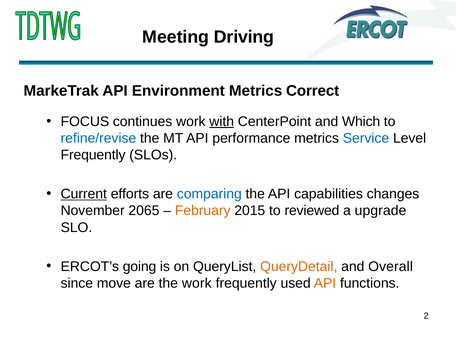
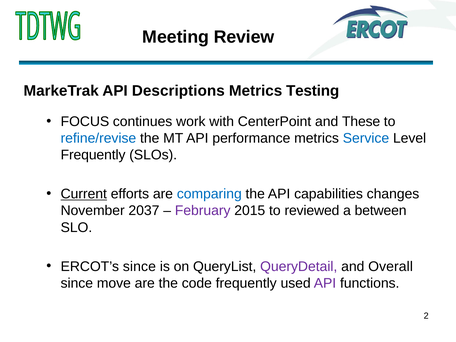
Driving: Driving -> Review
Environment: Environment -> Descriptions
Correct: Correct -> Testing
with underline: present -> none
Which: Which -> These
2065: 2065 -> 2037
February colour: orange -> purple
upgrade: upgrade -> between
ERCOT’s going: going -> since
QueryDetail colour: orange -> purple
the work: work -> code
API at (325, 283) colour: orange -> purple
